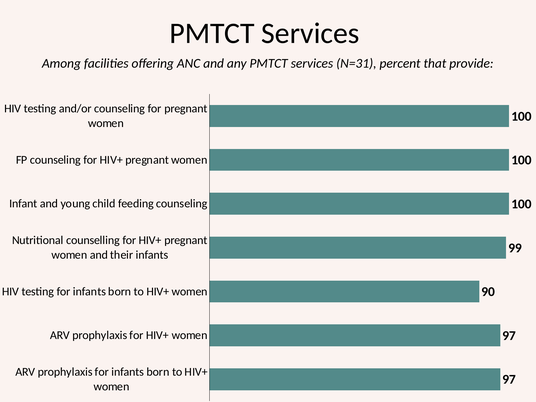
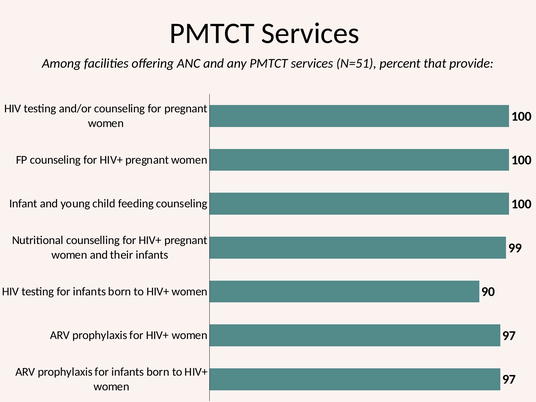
N=31: N=31 -> N=51
